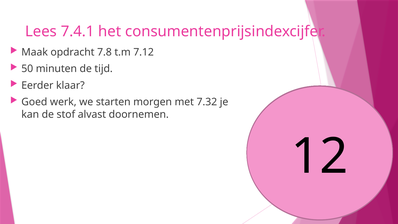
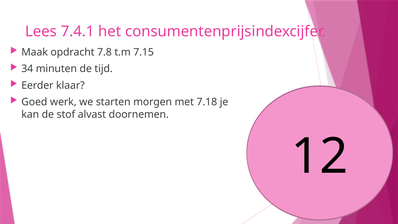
7.12: 7.12 -> 7.15
50: 50 -> 34
7.32: 7.32 -> 7.18
